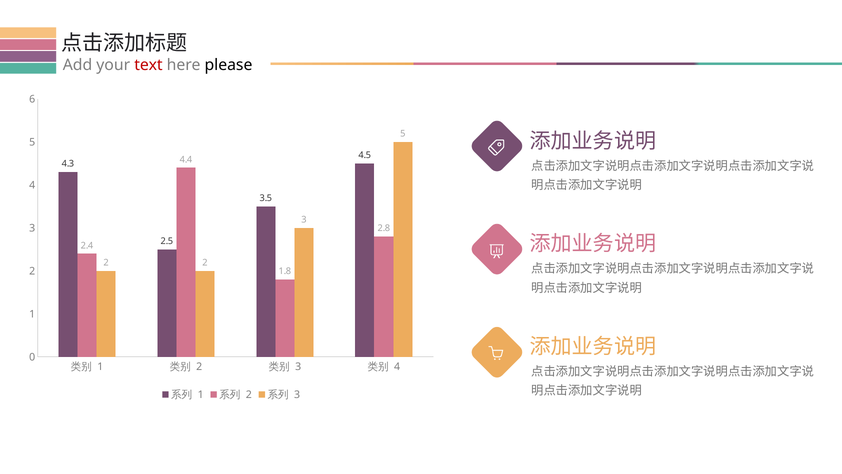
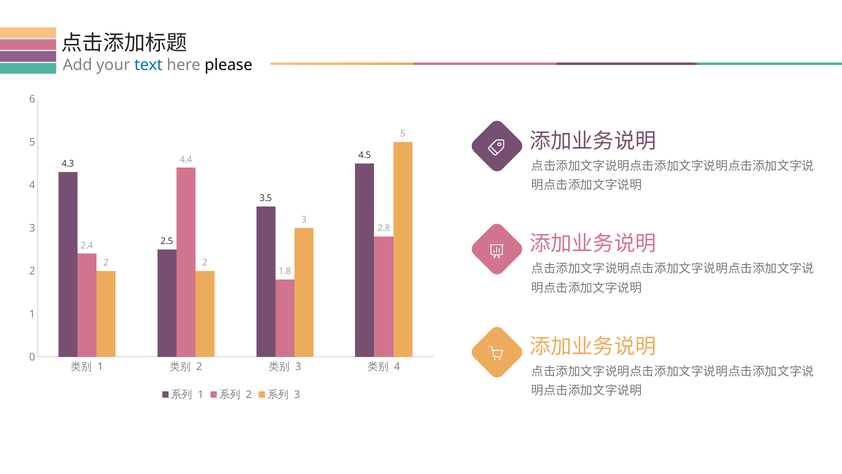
text colour: red -> blue
